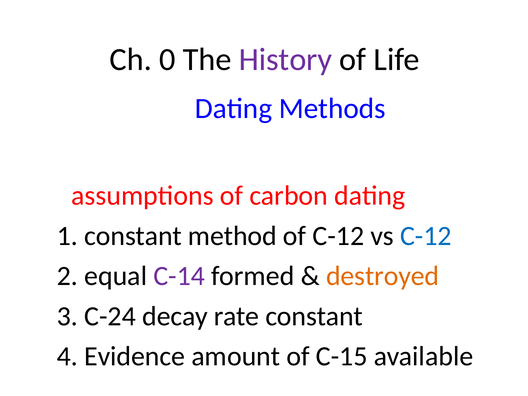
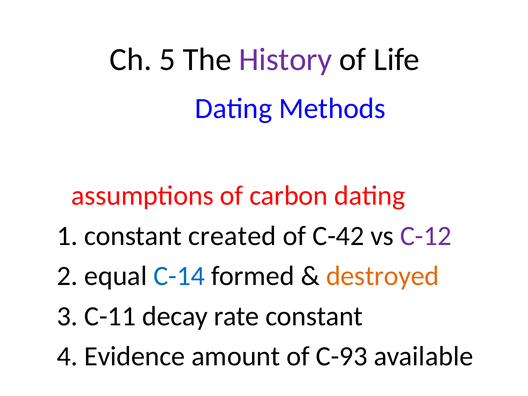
0: 0 -> 5
method: method -> created
of C-12: C-12 -> C-42
C-12 at (426, 236) colour: blue -> purple
C-14 colour: purple -> blue
C-24: C-24 -> C-11
C-15: C-15 -> C-93
